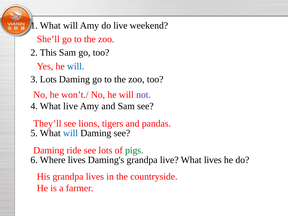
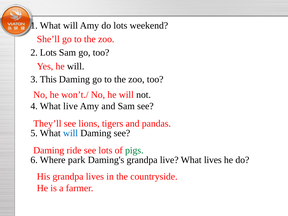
do live: live -> lots
2 This: This -> Lots
will at (76, 66) colour: blue -> black
3 Lots: Lots -> This
not colour: purple -> black
Where lives: lives -> park
